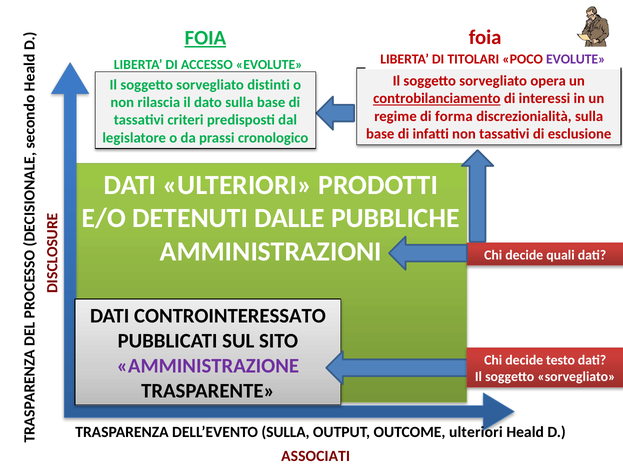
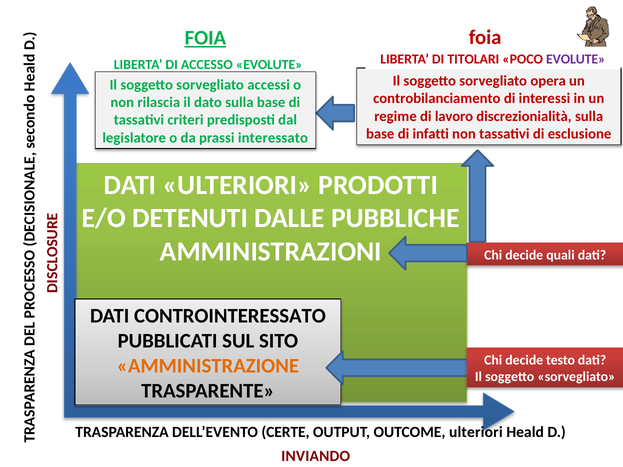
distinti: distinti -> accessi
controbilanciamento underline: present -> none
forma: forma -> lavoro
cronologico: cronologico -> interessato
AMMINISTRAZIONE colour: purple -> orange
DELL’EVENTO SULLA: SULLA -> CERTE
ASSOCIATI: ASSOCIATI -> INVIANDO
